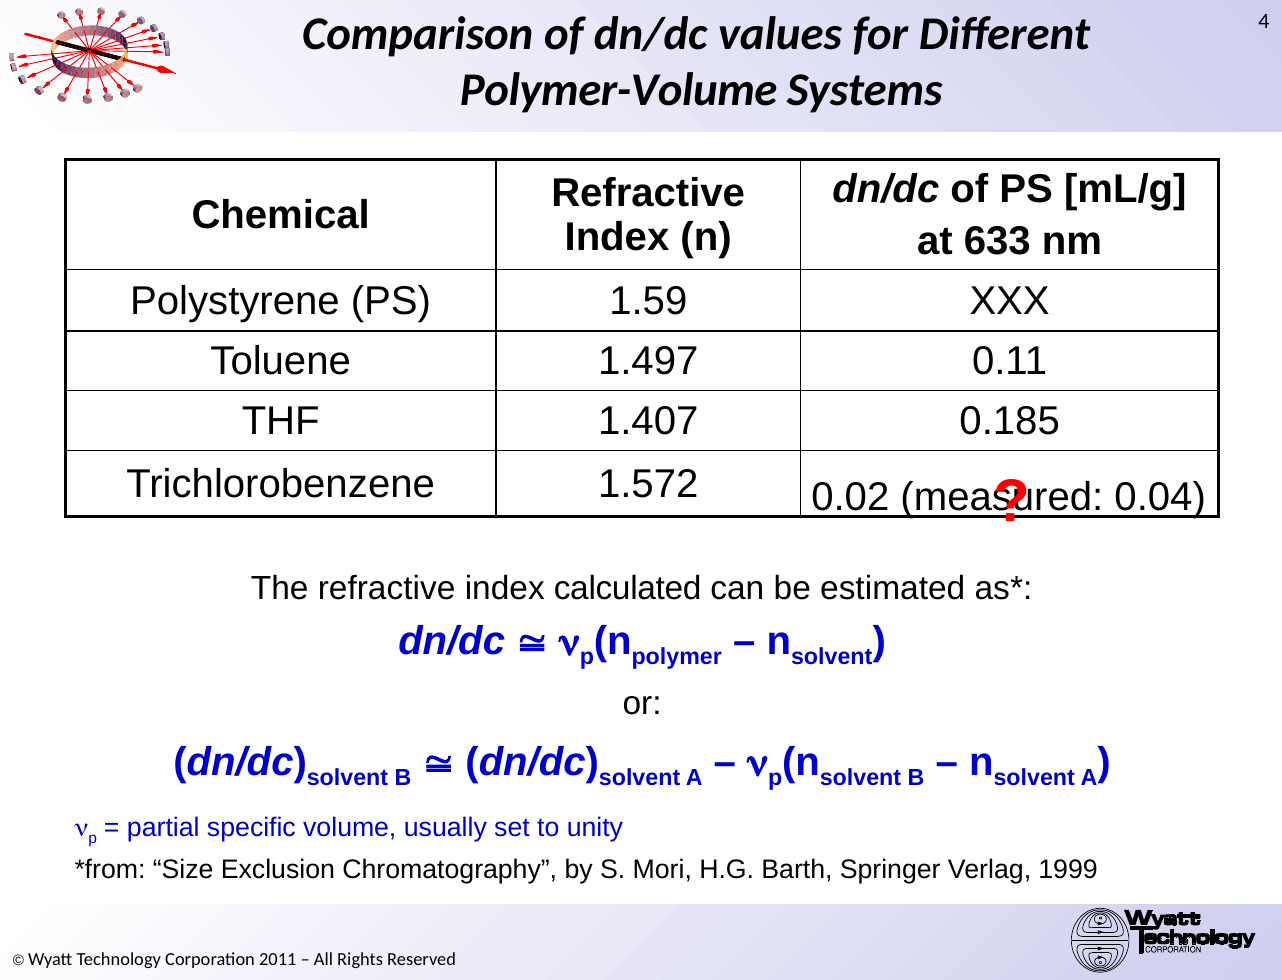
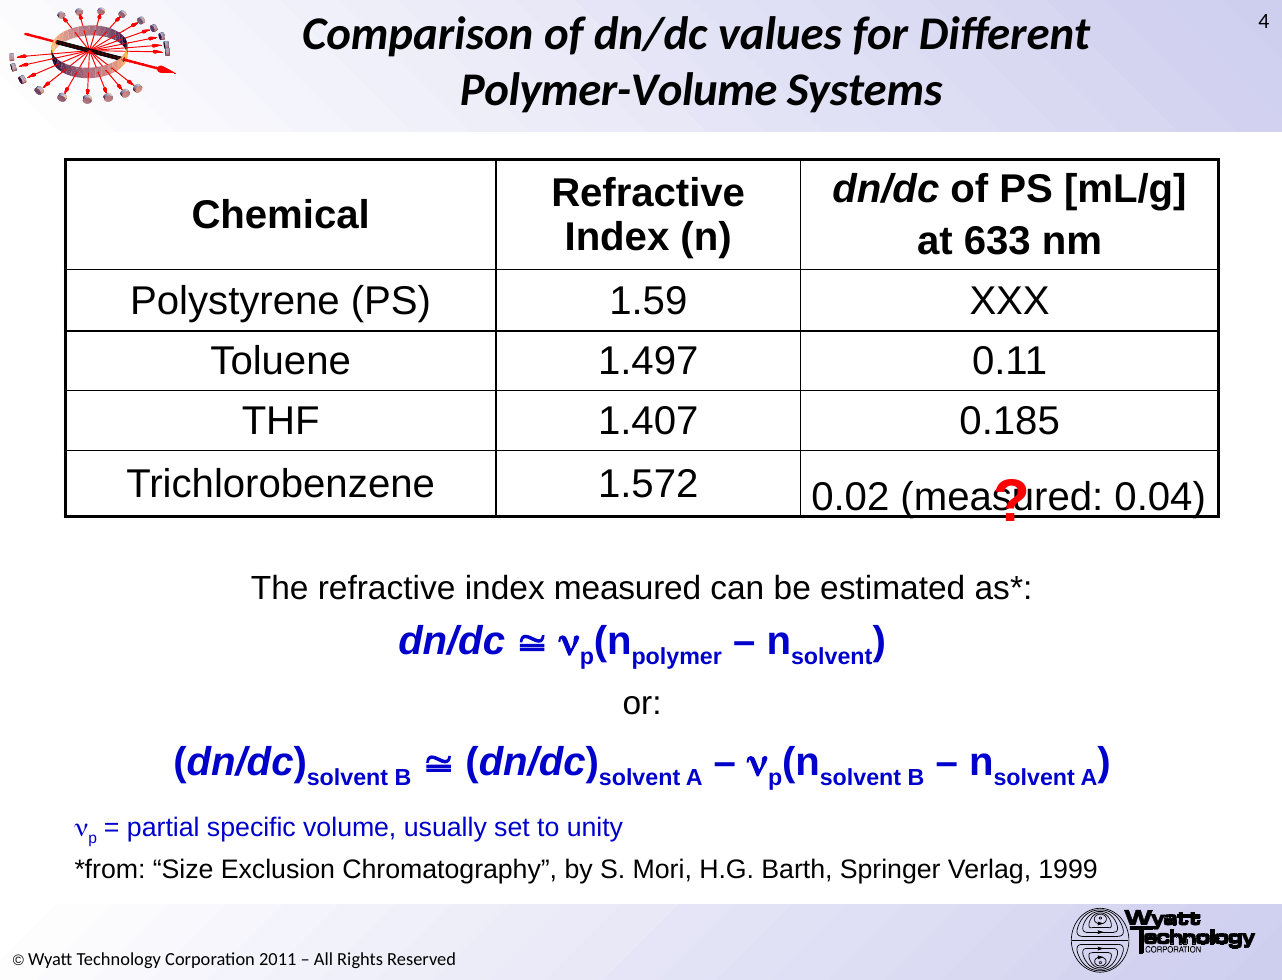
index calculated: calculated -> measured
